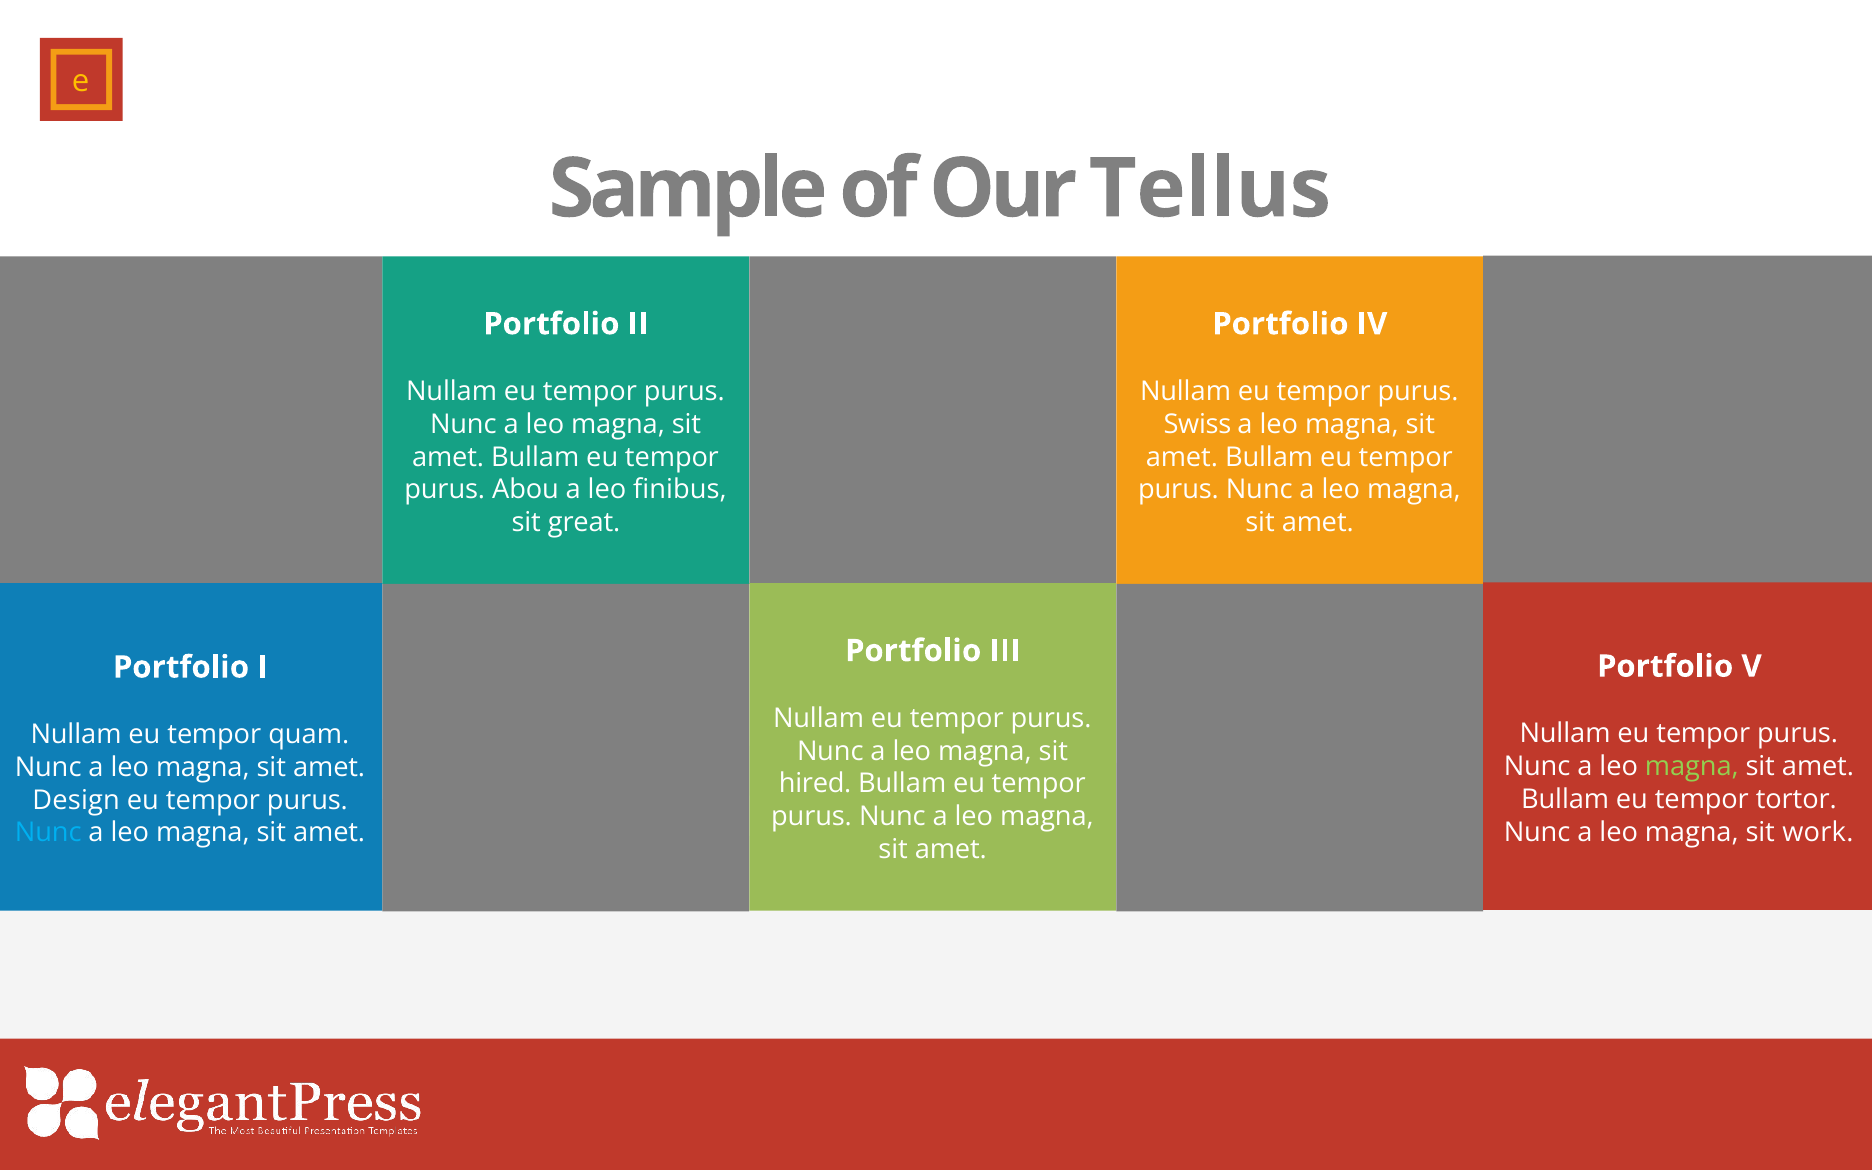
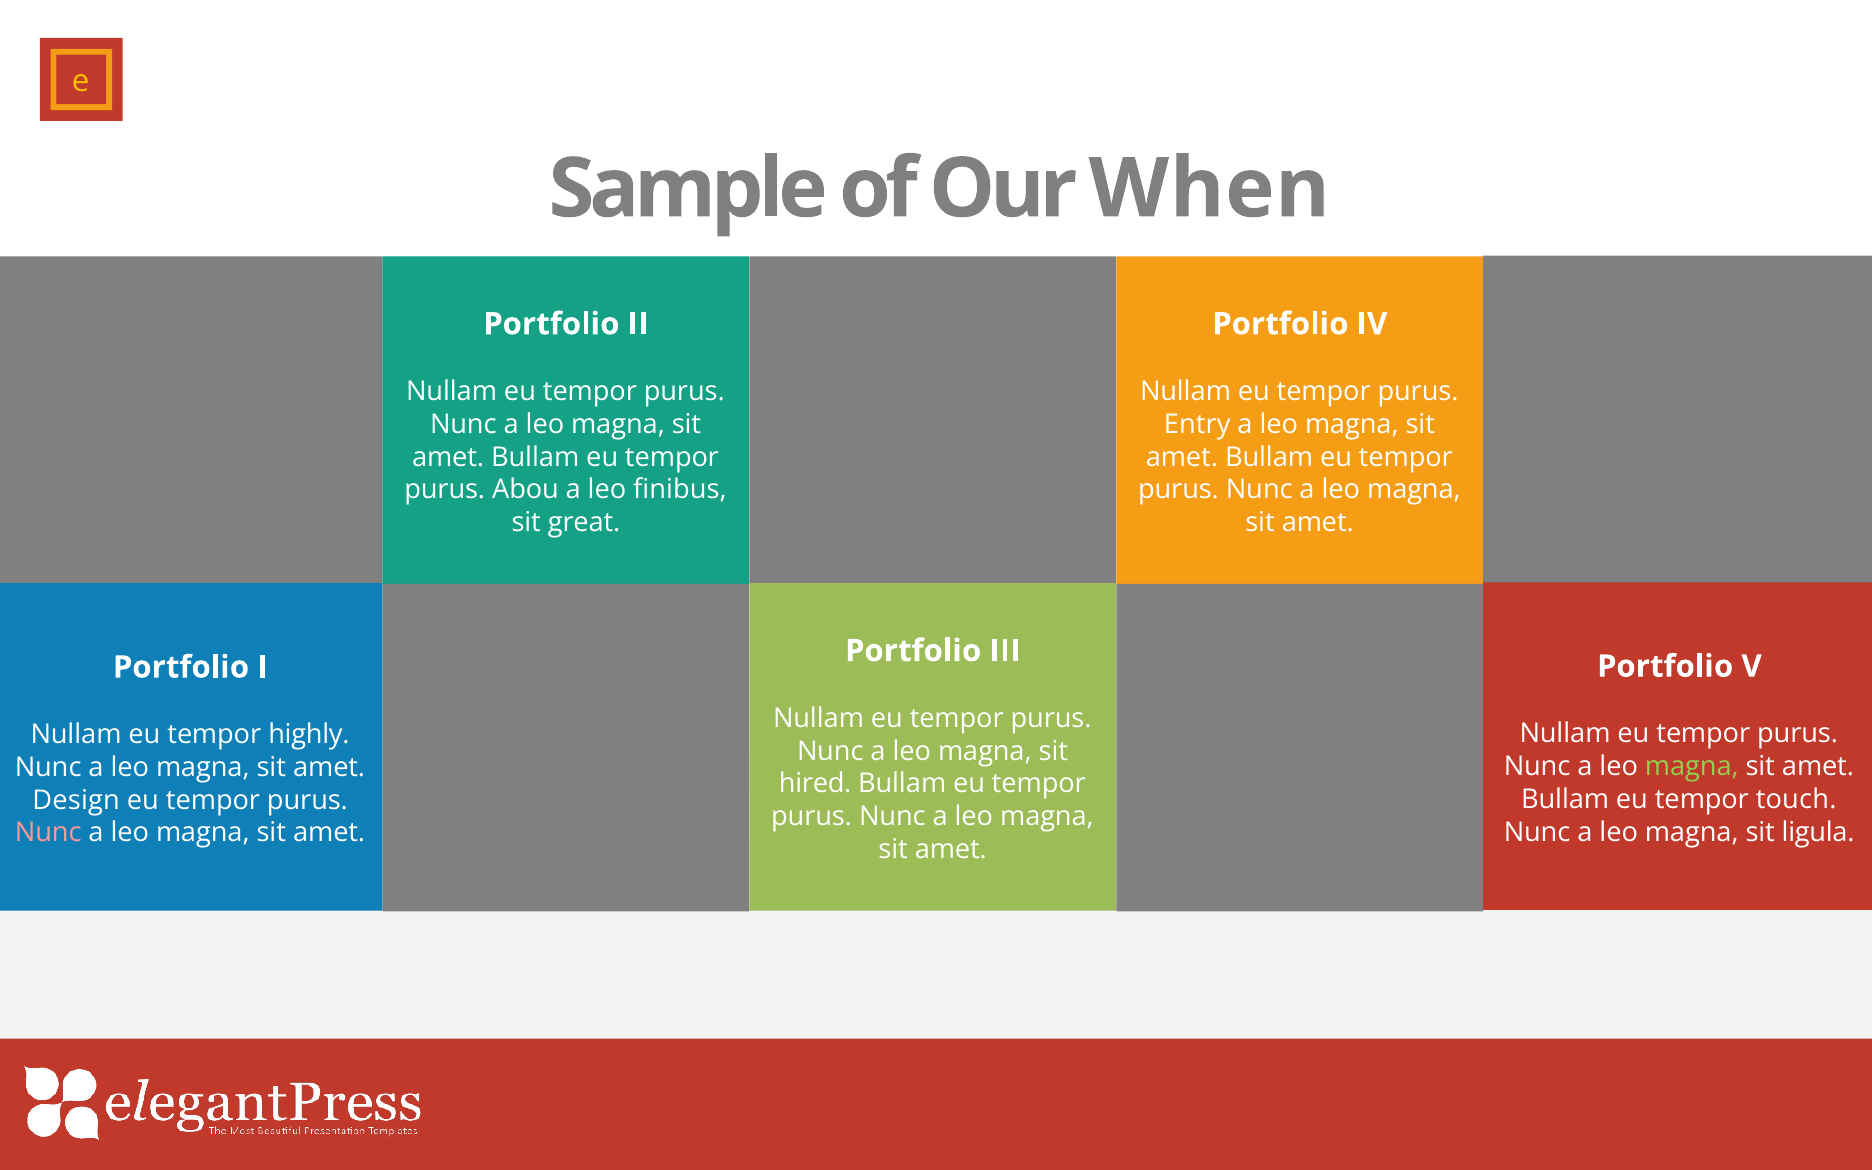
Tellus: Tellus -> When
Swiss: Swiss -> Entry
quam: quam -> highly
tortor: tortor -> touch
work: work -> ligula
Nunc at (48, 833) colour: light blue -> pink
